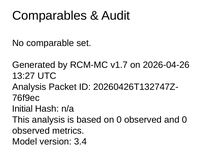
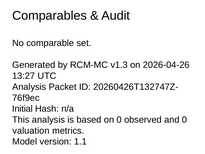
v1.7: v1.7 -> v1.3
observed at (31, 130): observed -> valuation
3.4: 3.4 -> 1.1
